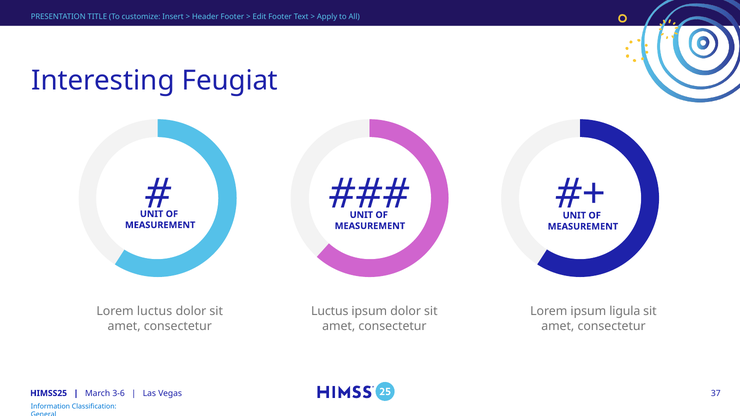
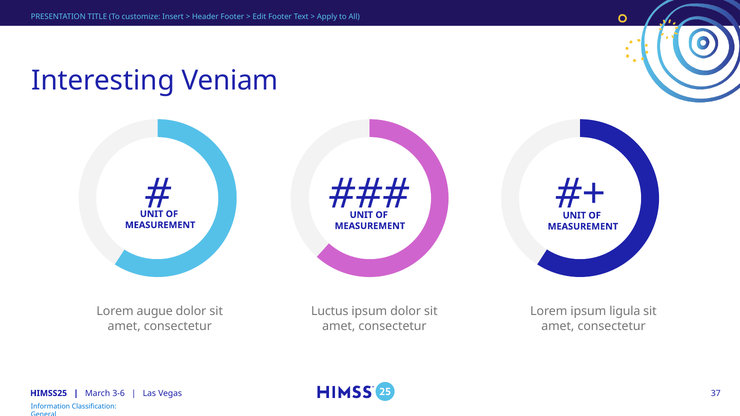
Feugiat: Feugiat -> Veniam
Lorem luctus: luctus -> augue
